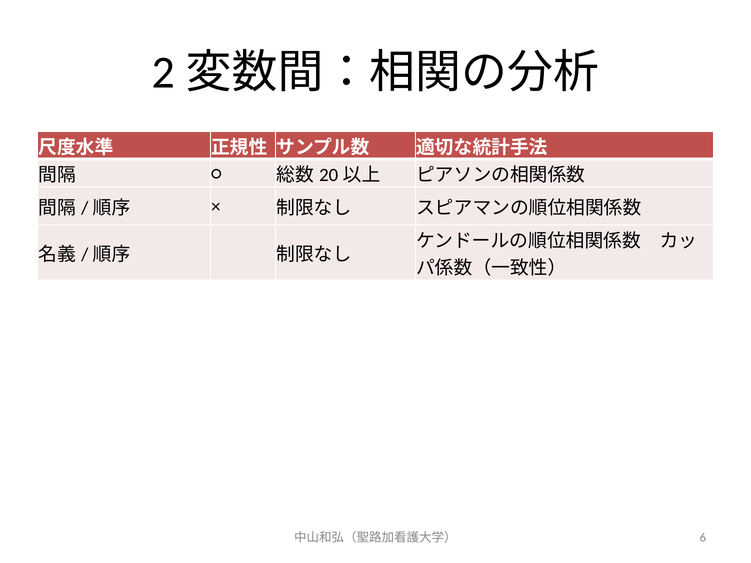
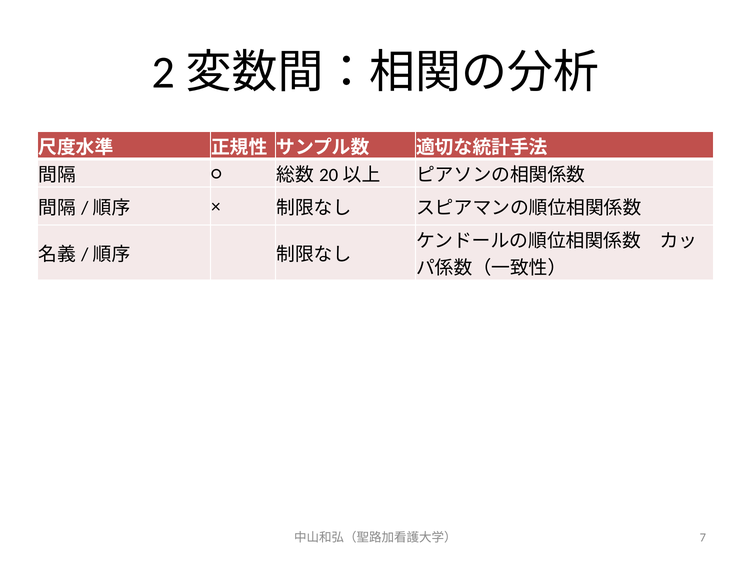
6: 6 -> 7
